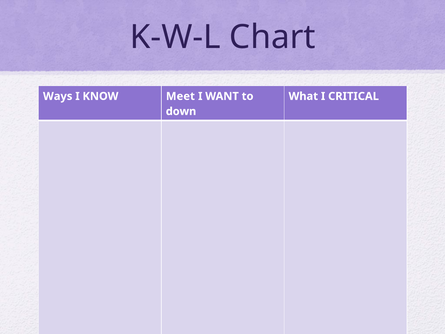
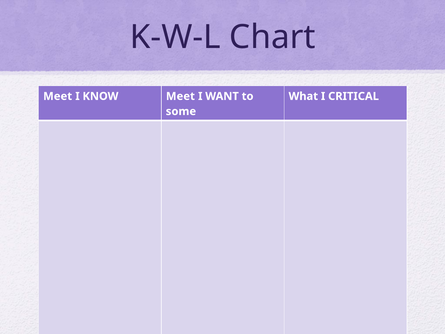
Ways at (58, 96): Ways -> Meet
down: down -> some
